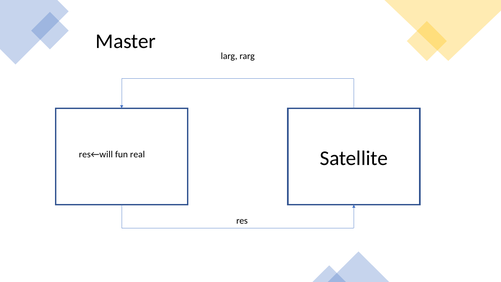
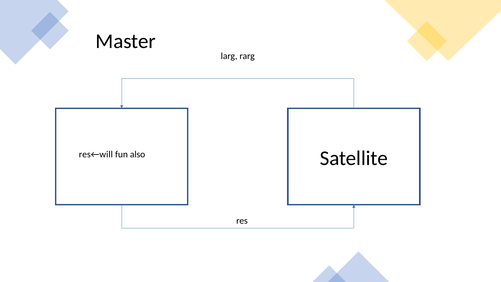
real: real -> also
